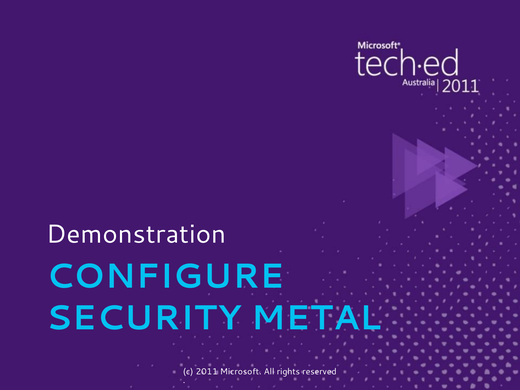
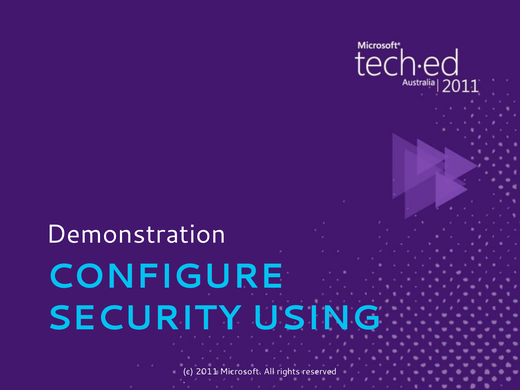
METAL: METAL -> USING
